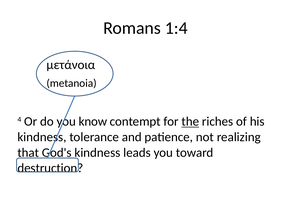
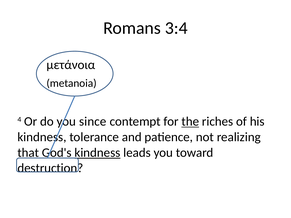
1:4: 1:4 -> 3:4
know: know -> since
kindness at (97, 153) underline: none -> present
